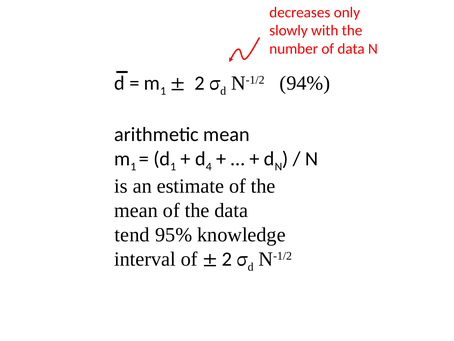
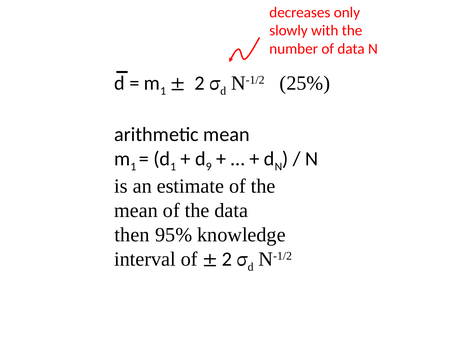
94%: 94% -> 25%
4: 4 -> 9
tend: tend -> then
